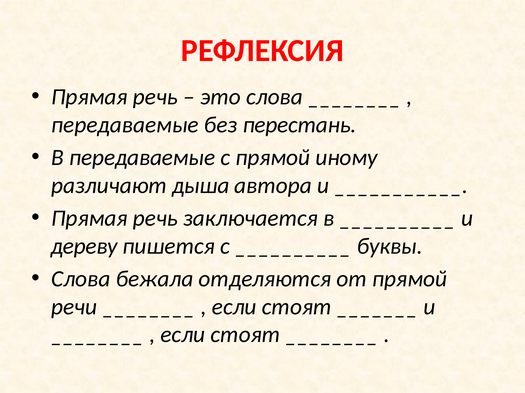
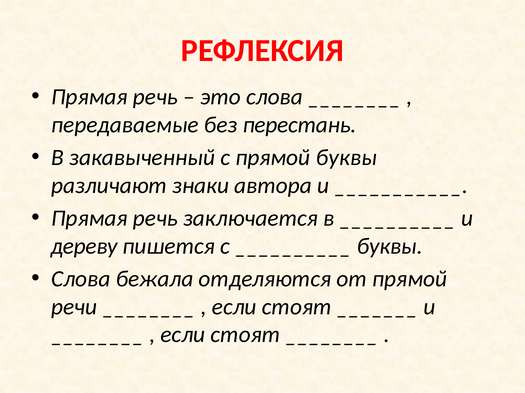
В передаваемые: передаваемые -> закавыченный
прямой иному: иному -> буквы
дыша: дыша -> знаки
